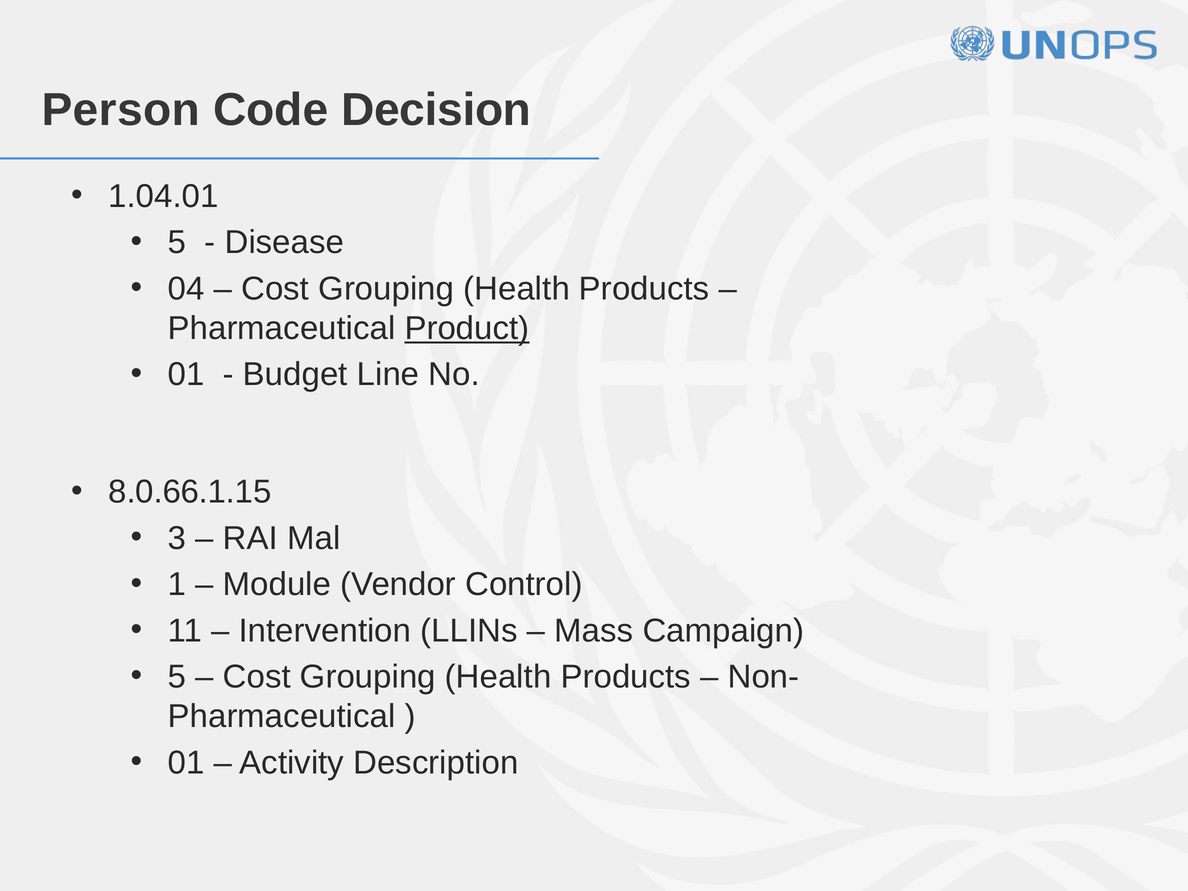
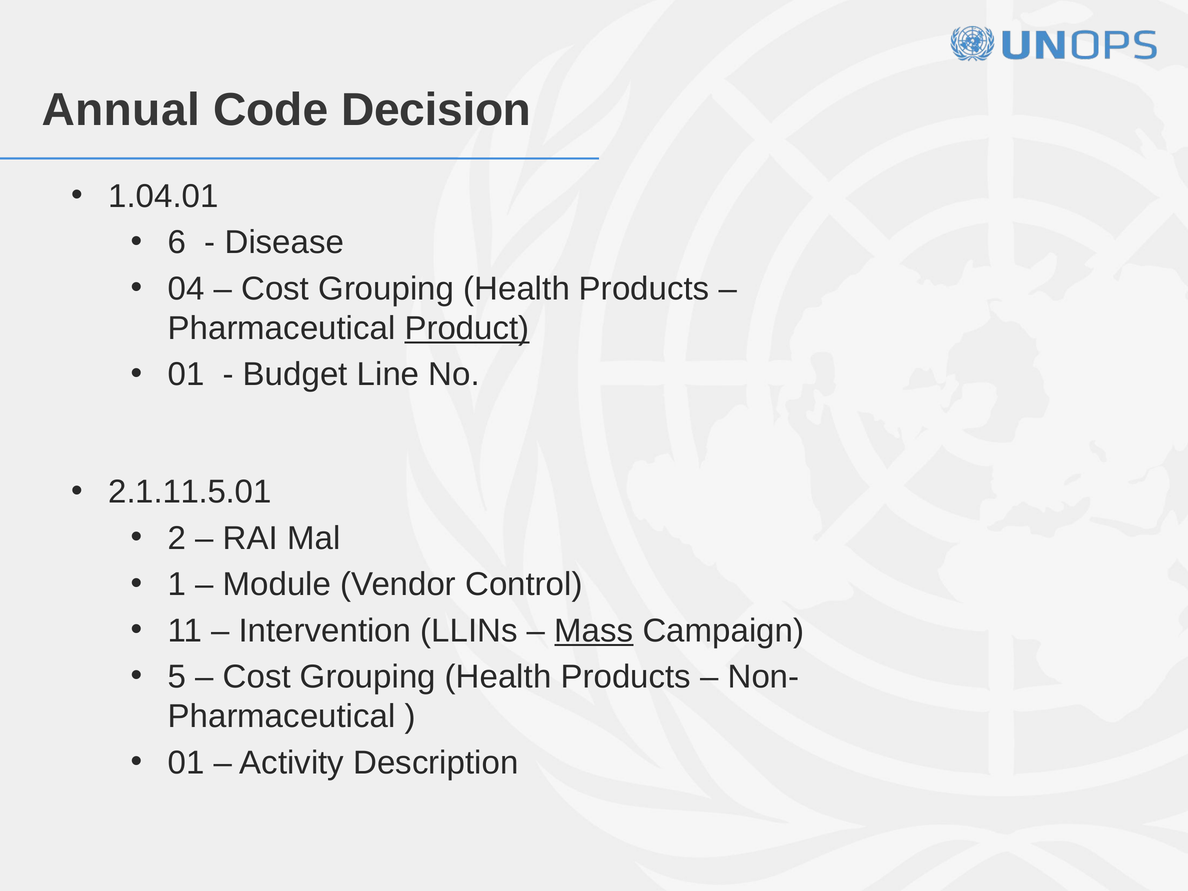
Person: Person -> Annual
5 at (177, 243): 5 -> 6
8.0.66.1.15: 8.0.66.1.15 -> 2.1.11.5.01
3: 3 -> 2
Mass underline: none -> present
